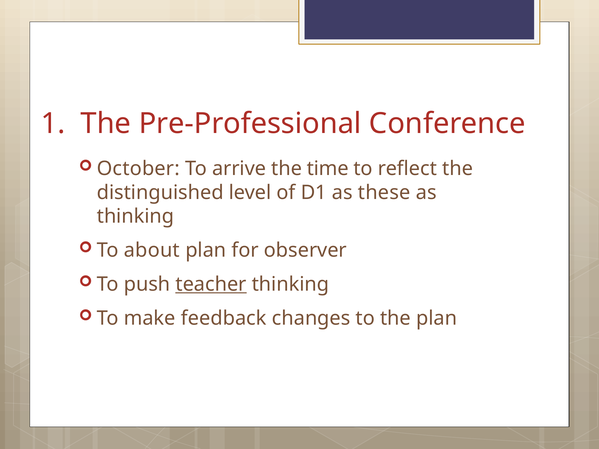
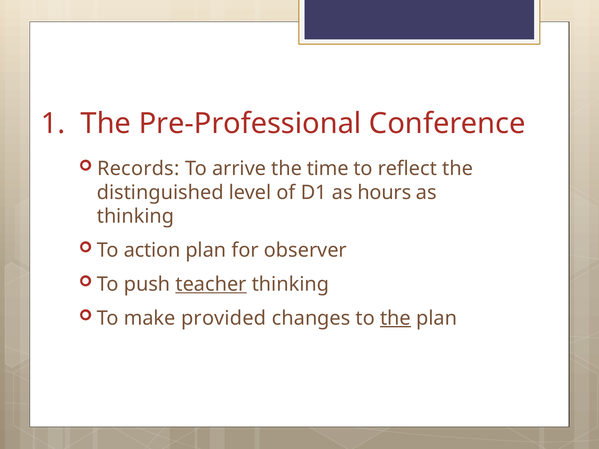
October: October -> Records
these: these -> hours
about: about -> action
feedback: feedback -> provided
the at (396, 318) underline: none -> present
